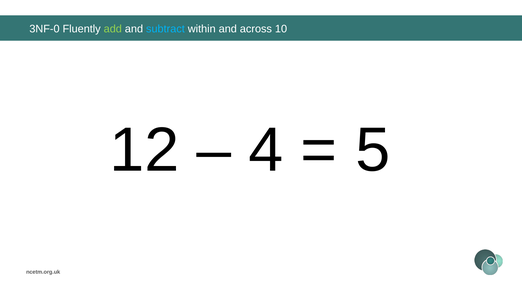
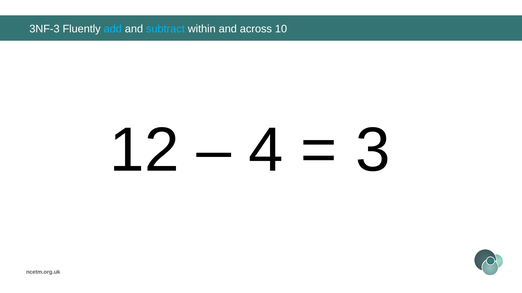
3NF-0: 3NF-0 -> 3NF-3
add colour: light green -> light blue
5: 5 -> 3
